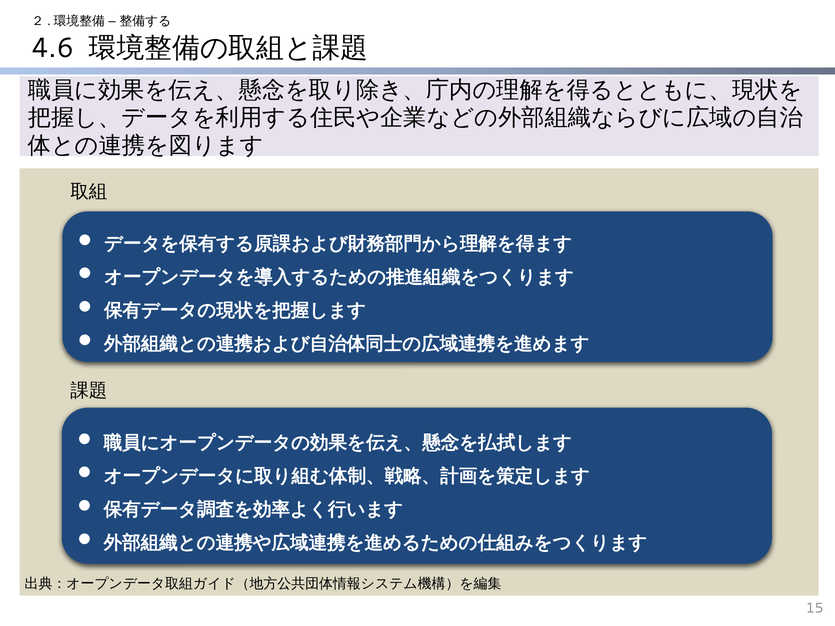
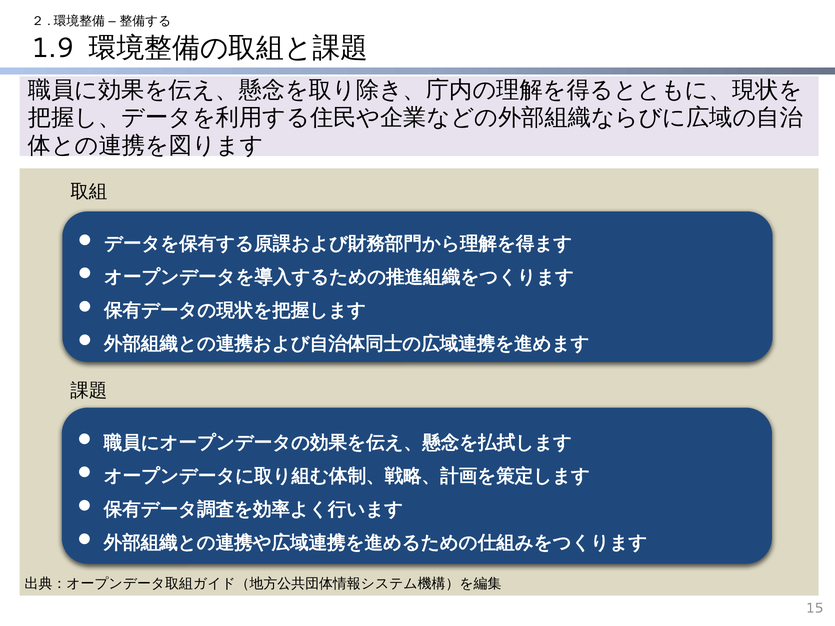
4.6: 4.6 -> 1.9
